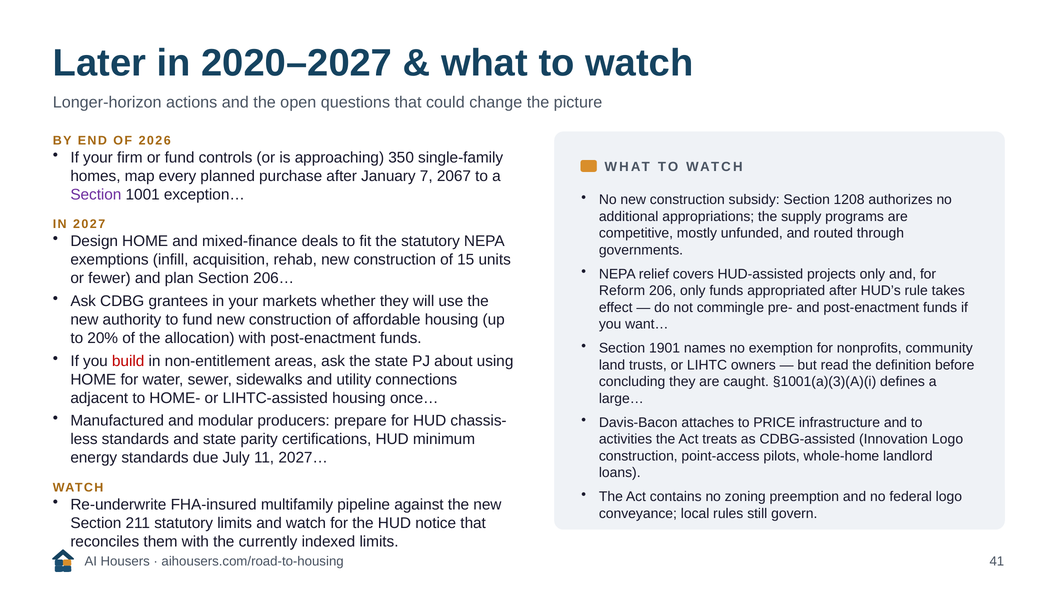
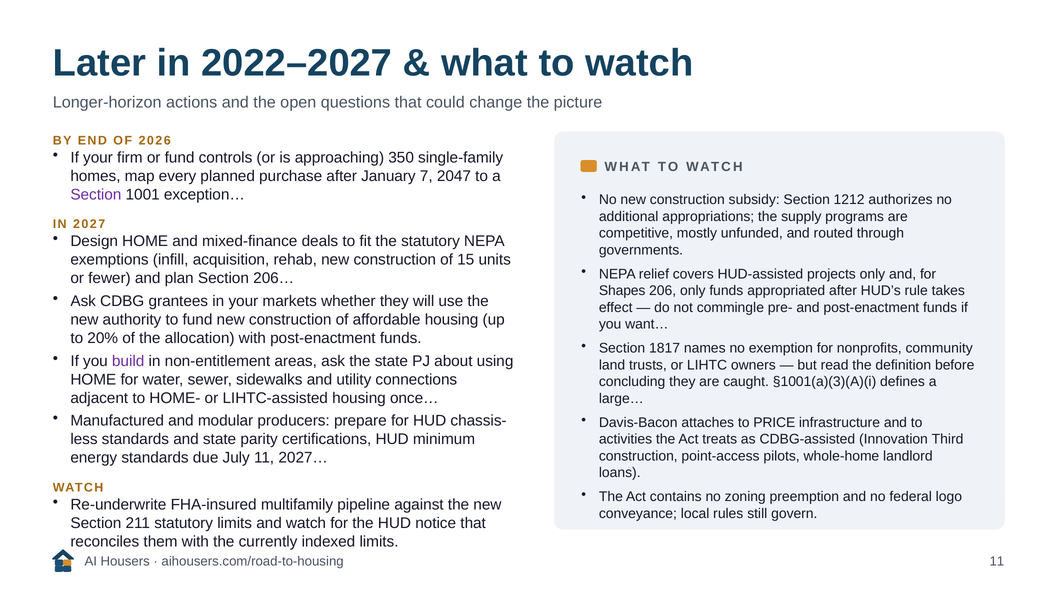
2020–2027: 2020–2027 -> 2022–2027
2067: 2067 -> 2047
1208: 1208 -> 1212
Reform: Reform -> Shapes
1901: 1901 -> 1817
build colour: red -> purple
Innovation Logo: Logo -> Third
aihousers.com/road-to-housing 41: 41 -> 11
